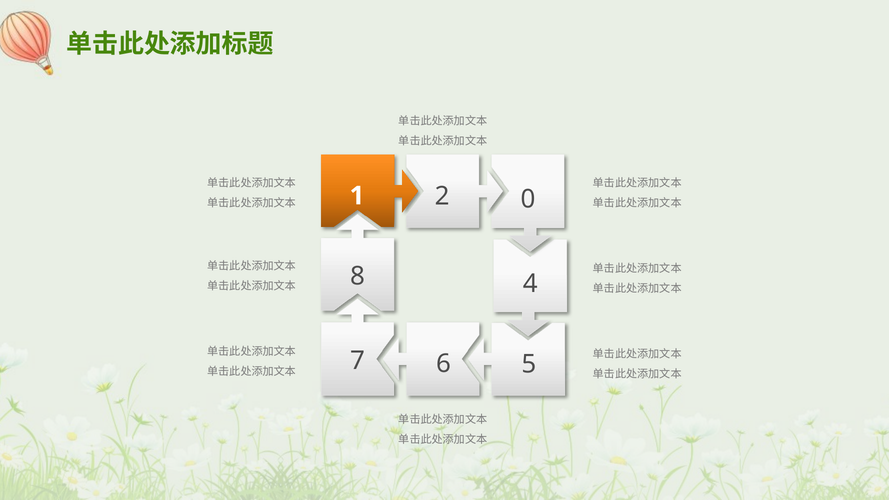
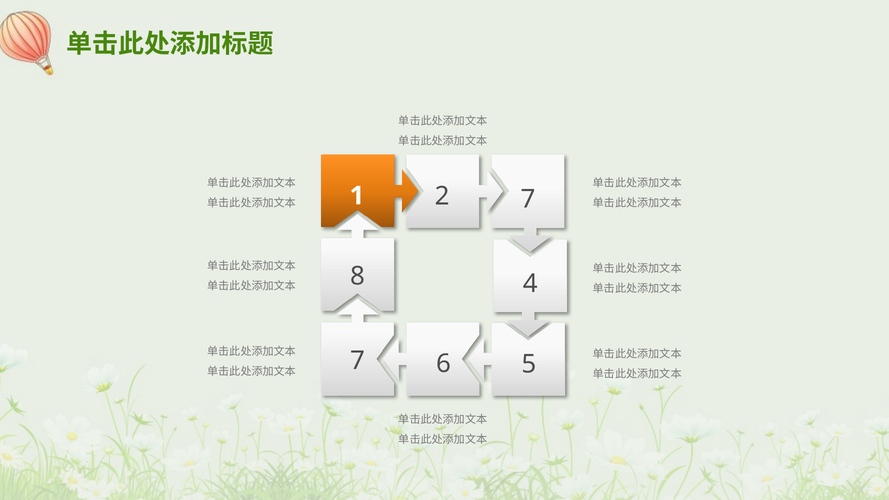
2 0: 0 -> 7
